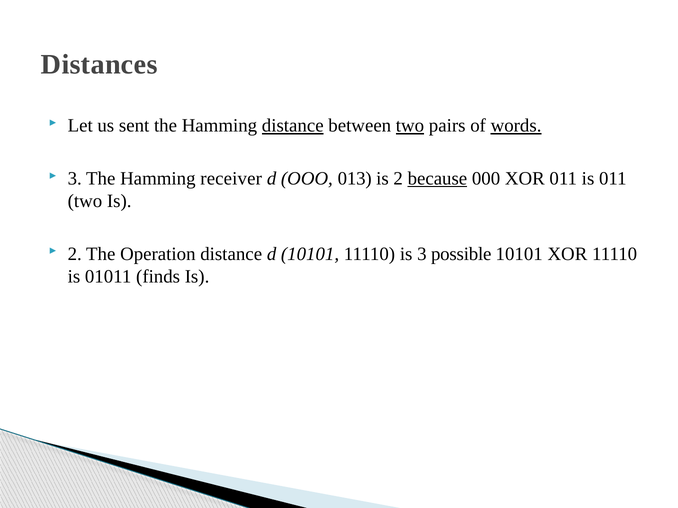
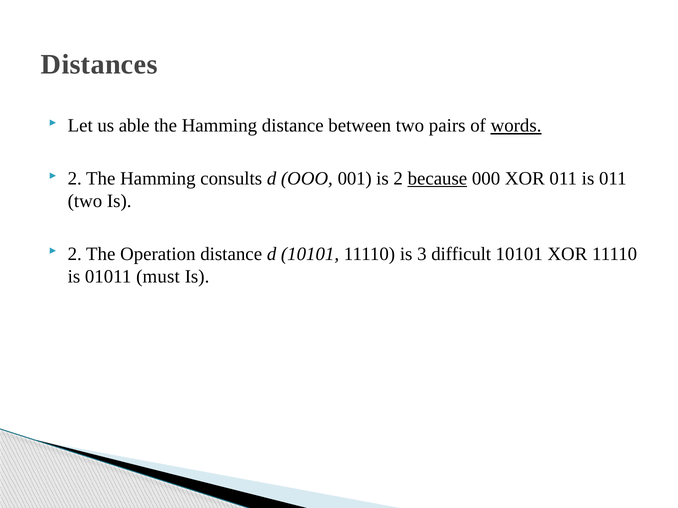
sent: sent -> able
distance at (293, 126) underline: present -> none
two at (410, 126) underline: present -> none
3 at (75, 179): 3 -> 2
receiver: receiver -> consults
013: 013 -> 001
possible: possible -> difficult
finds: finds -> must
